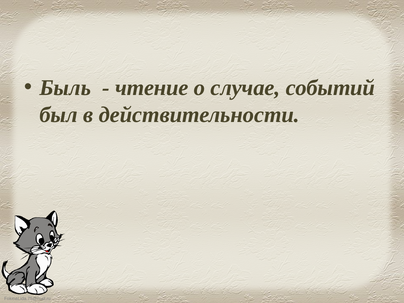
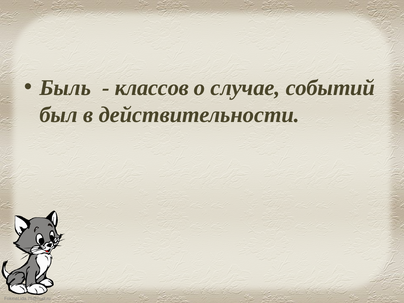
чтение: чтение -> классов
